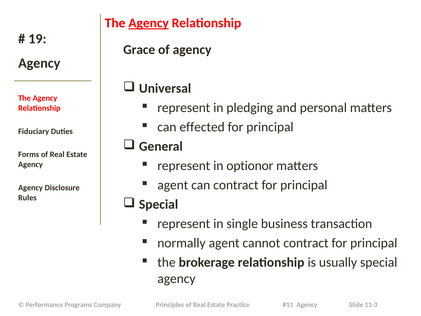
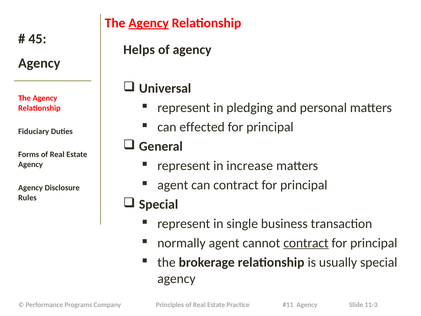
19: 19 -> 45
Grace: Grace -> Helps
optionor: optionor -> increase
contract at (306, 243) underline: none -> present
